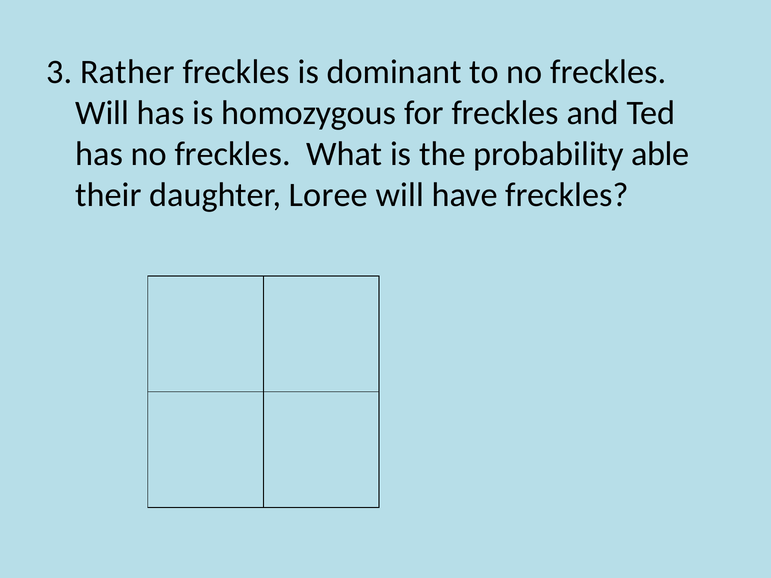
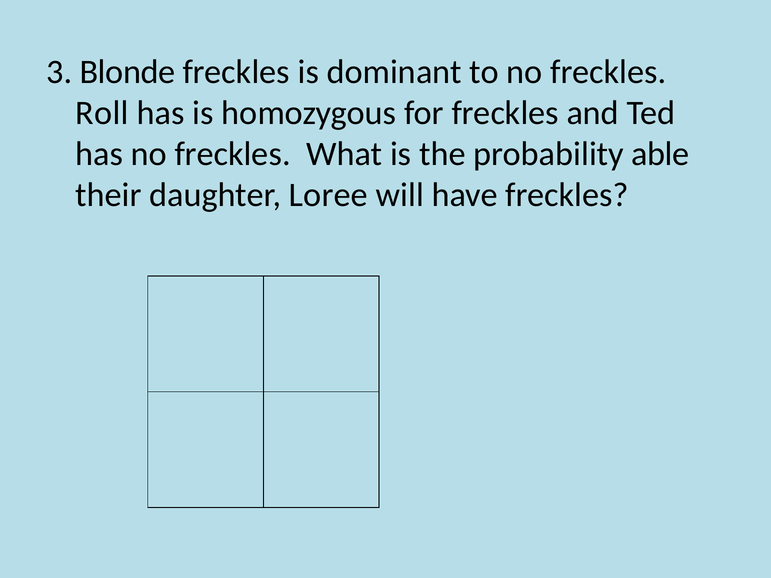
Rather: Rather -> Blonde
Will at (102, 113): Will -> Roll
